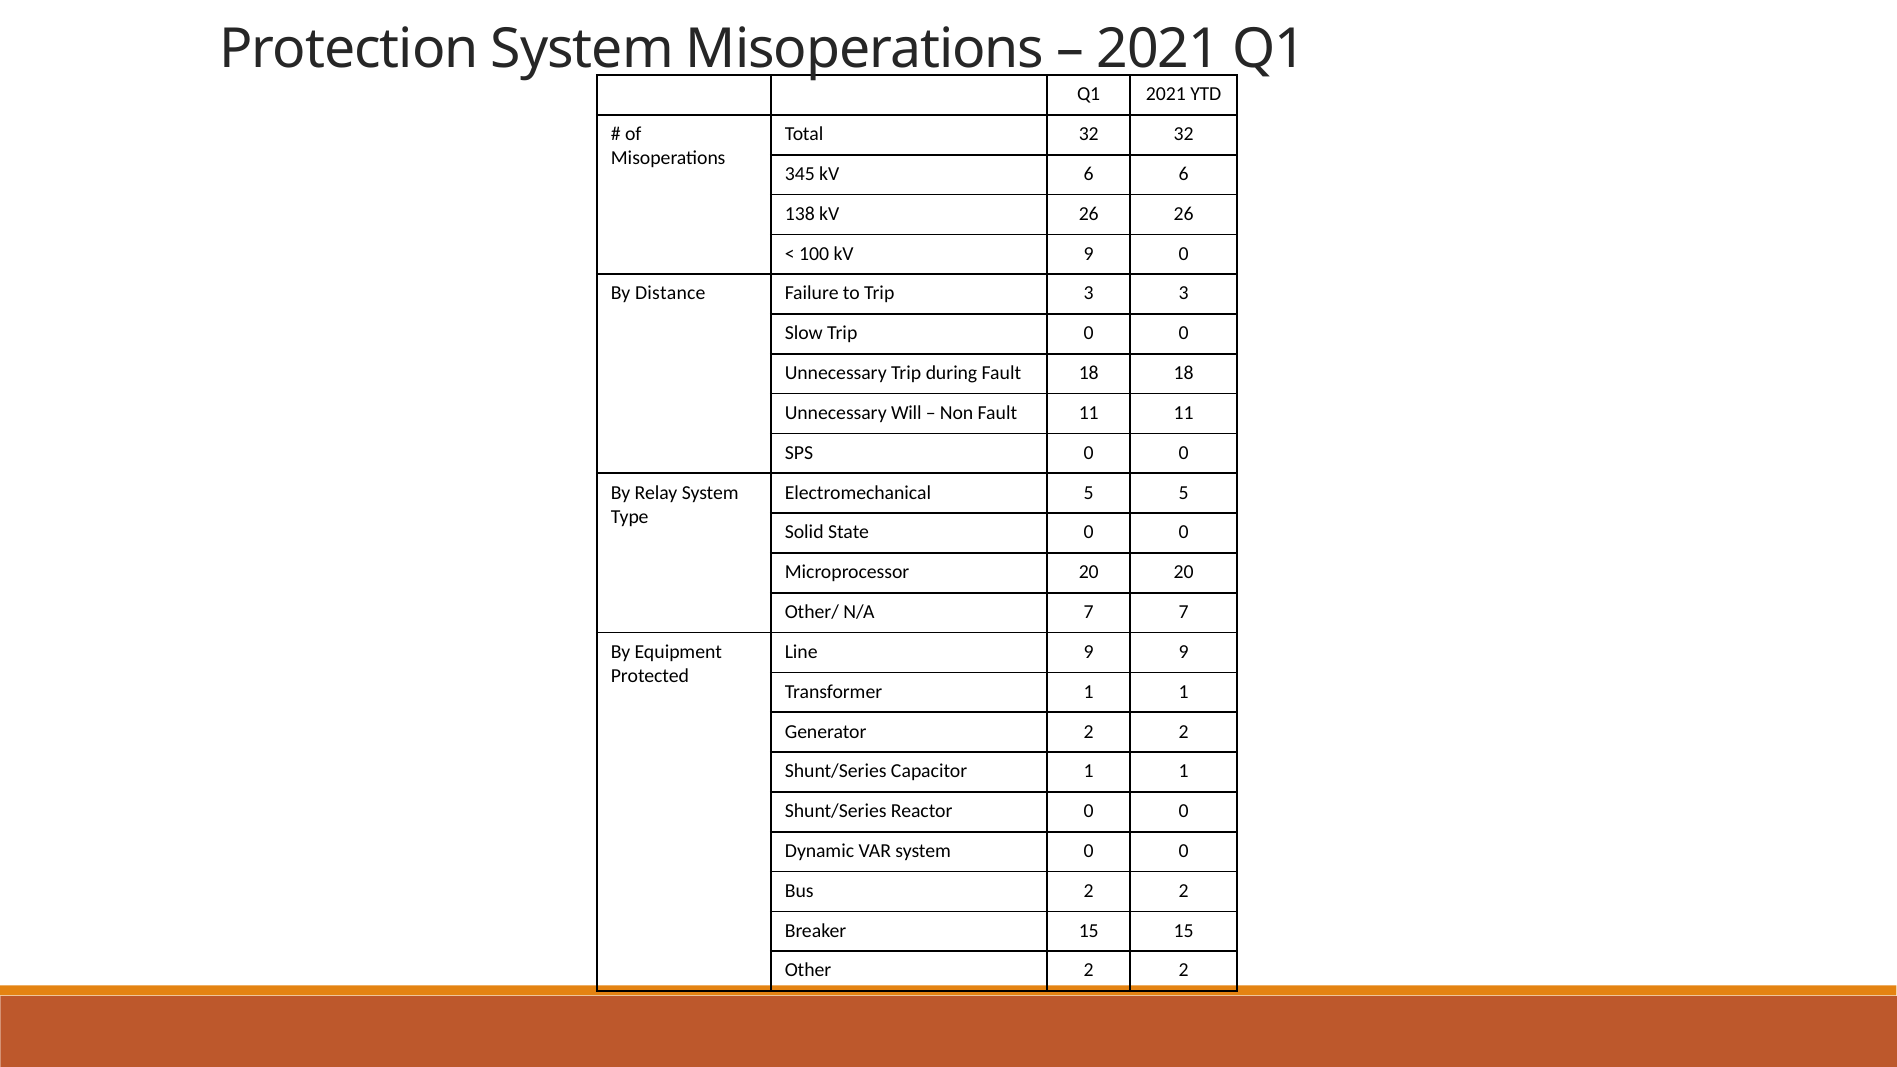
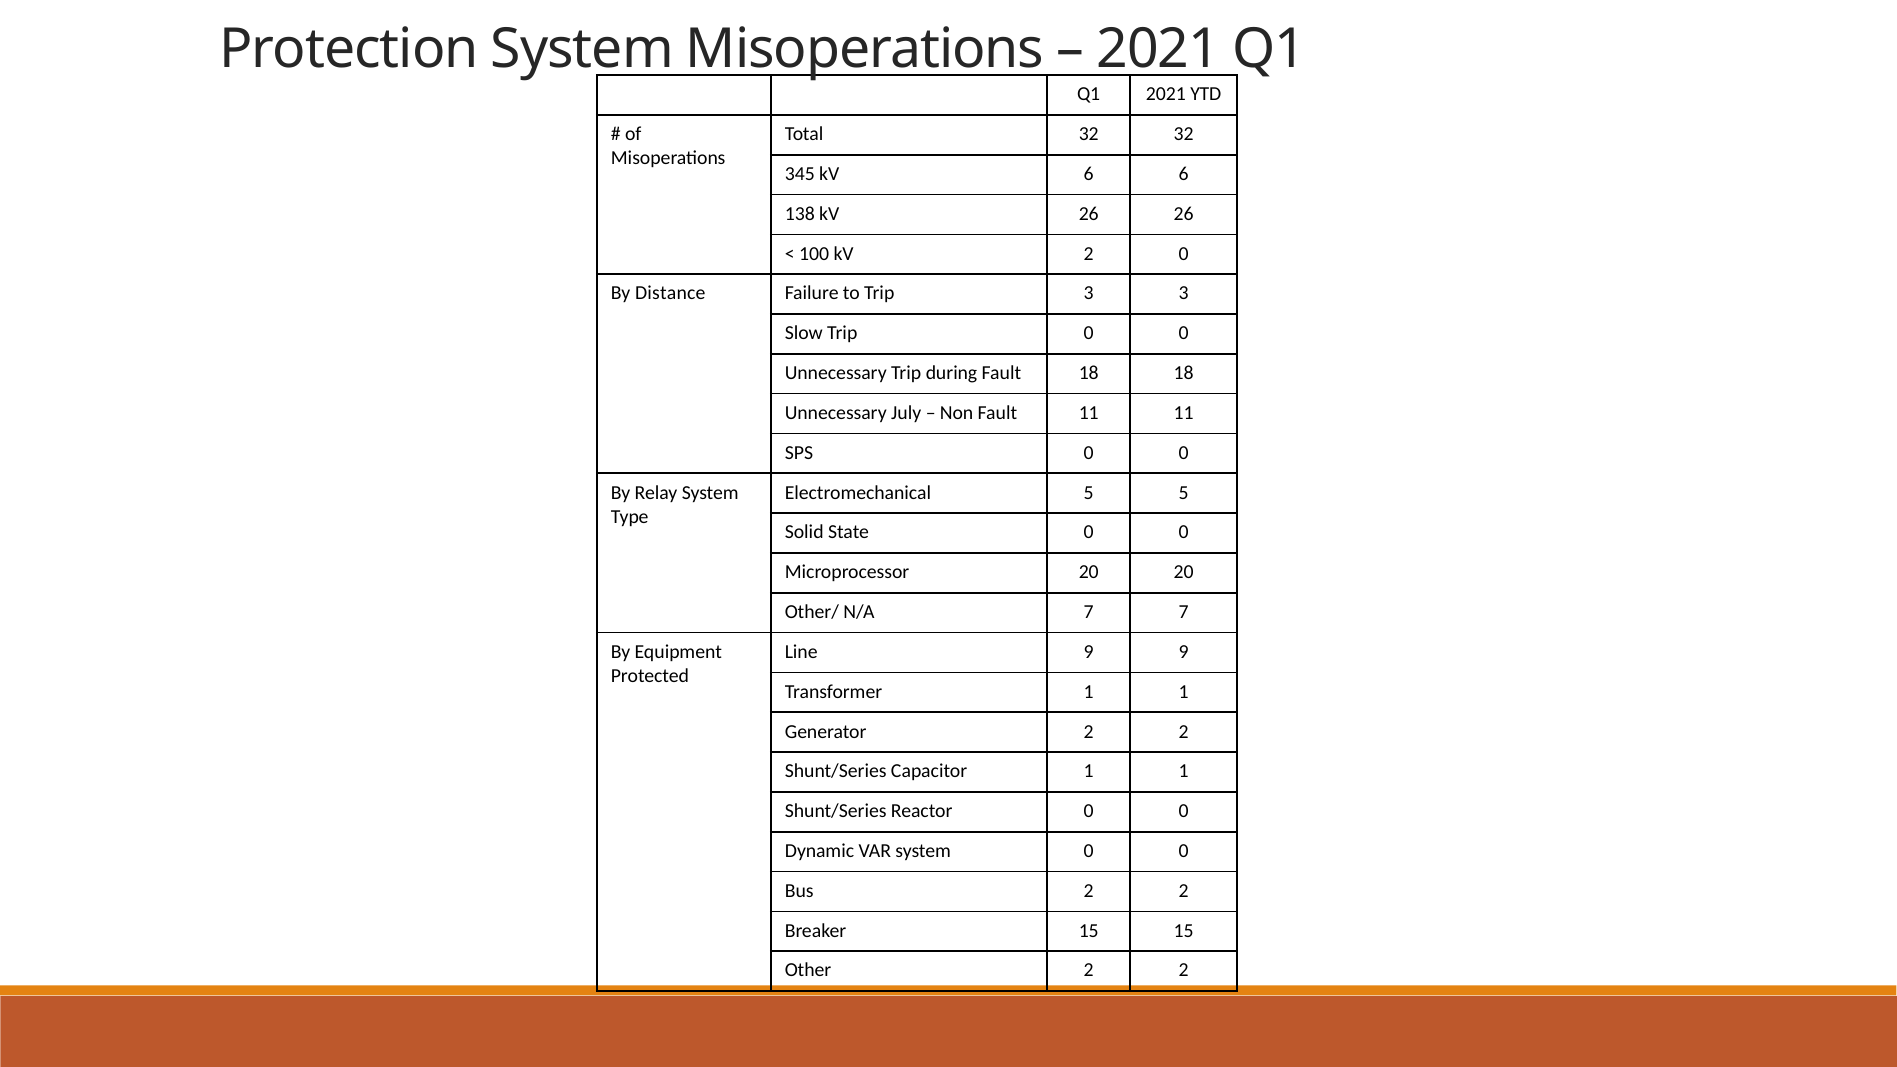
kV 9: 9 -> 2
Will: Will -> July
